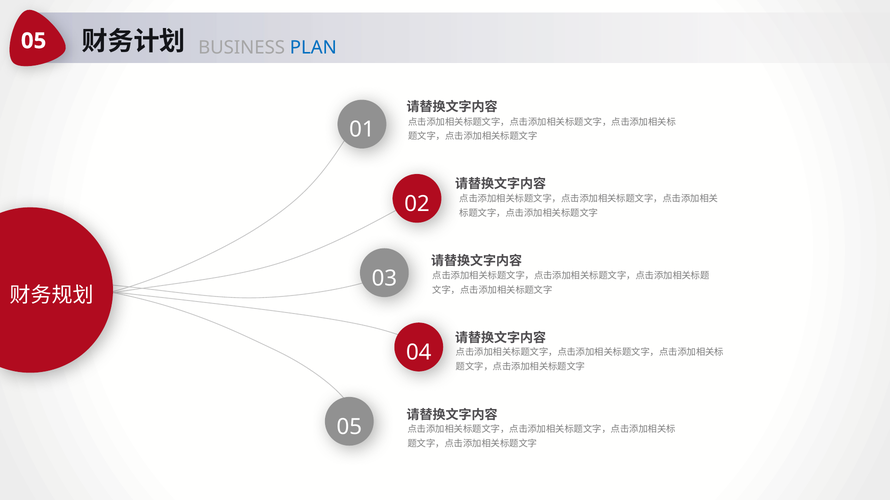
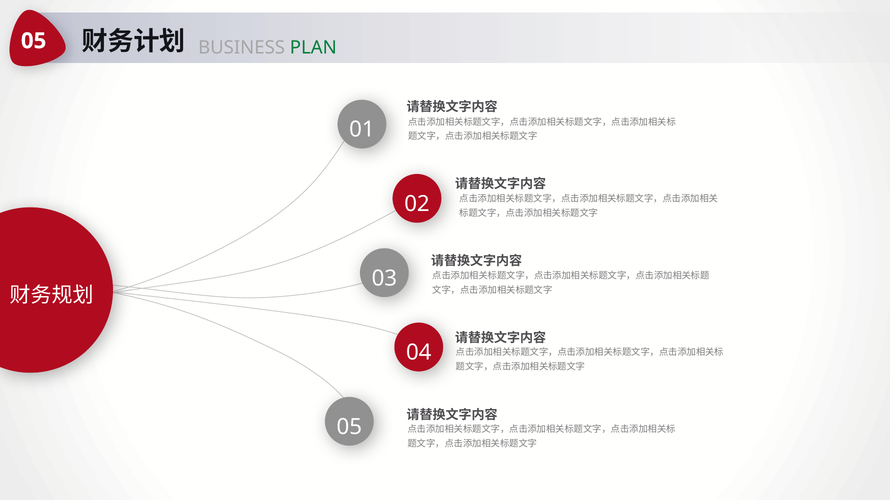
PLAN colour: blue -> green
